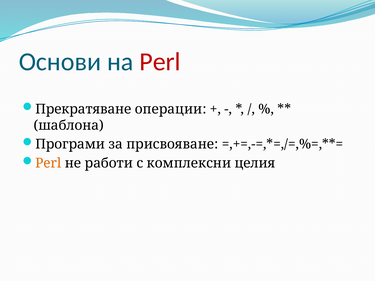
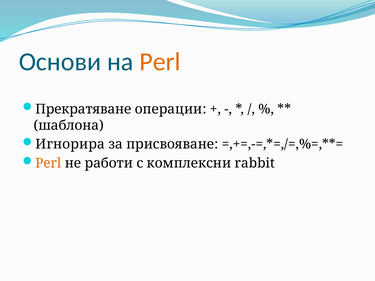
Perl at (160, 62) colour: red -> orange
Програми: Програми -> Игнорира
целия: целия -> rabbit
